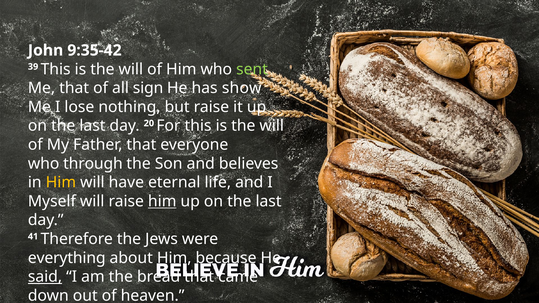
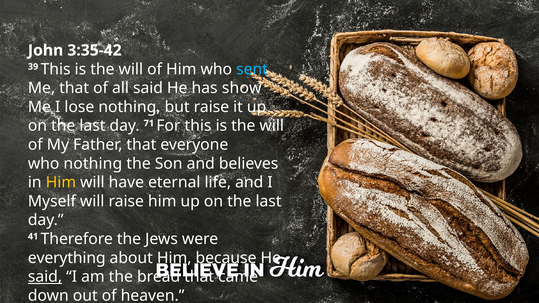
9:35-42: 9:35-42 -> 3:35-42
sent colour: light green -> light blue
all sign: sign -> said
20: 20 -> 71
who through: through -> nothing
him at (162, 201) underline: present -> none
